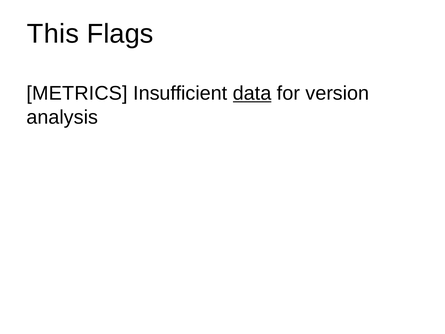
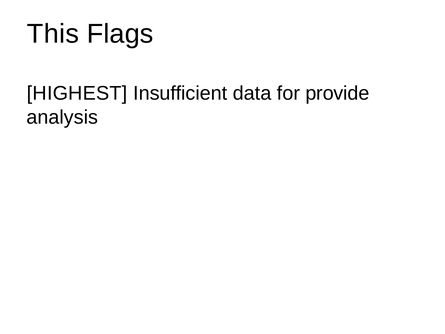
METRICS: METRICS -> HIGHEST
data underline: present -> none
version: version -> provide
